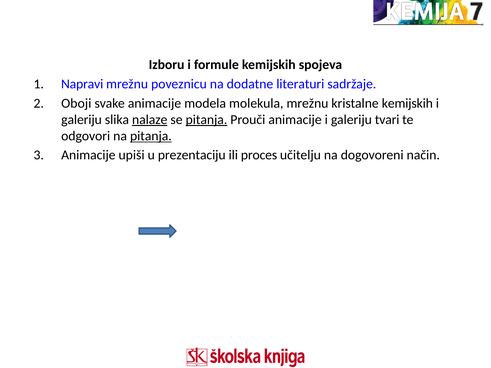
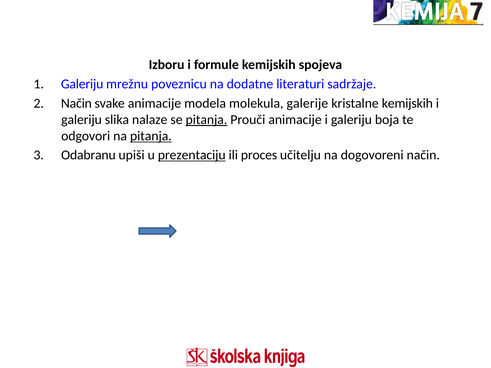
Napravi at (82, 84): Napravi -> Galeriju
Oboji at (76, 103): Oboji -> Način
molekula mrežnu: mrežnu -> galerije
nalaze underline: present -> none
tvari: tvari -> boja
Animacije at (88, 155): Animacije -> Odabranu
prezentaciju underline: none -> present
